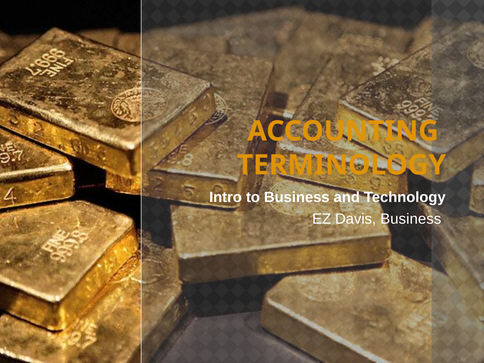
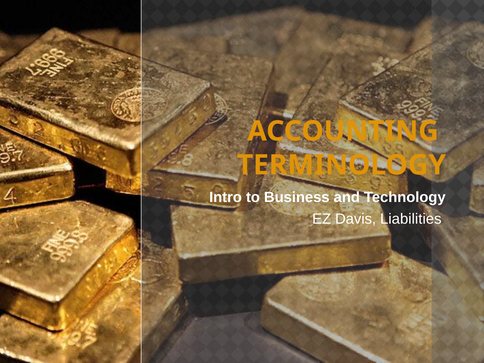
Davis Business: Business -> Liabilities
